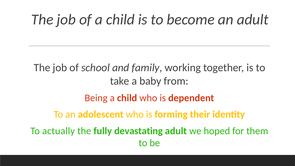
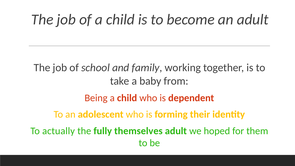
devastating: devastating -> themselves
